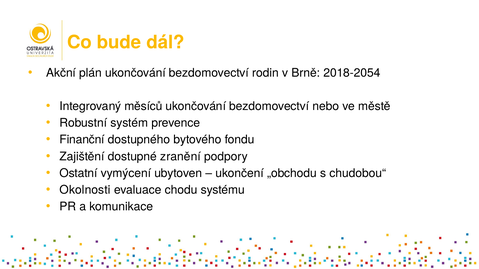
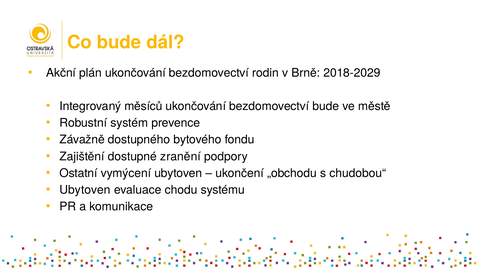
2018-2054: 2018-2054 -> 2018-2029
bezdomovectví nebo: nebo -> bude
Finanční: Finanční -> Závažně
Okolnosti at (85, 190): Okolnosti -> Ubytoven
